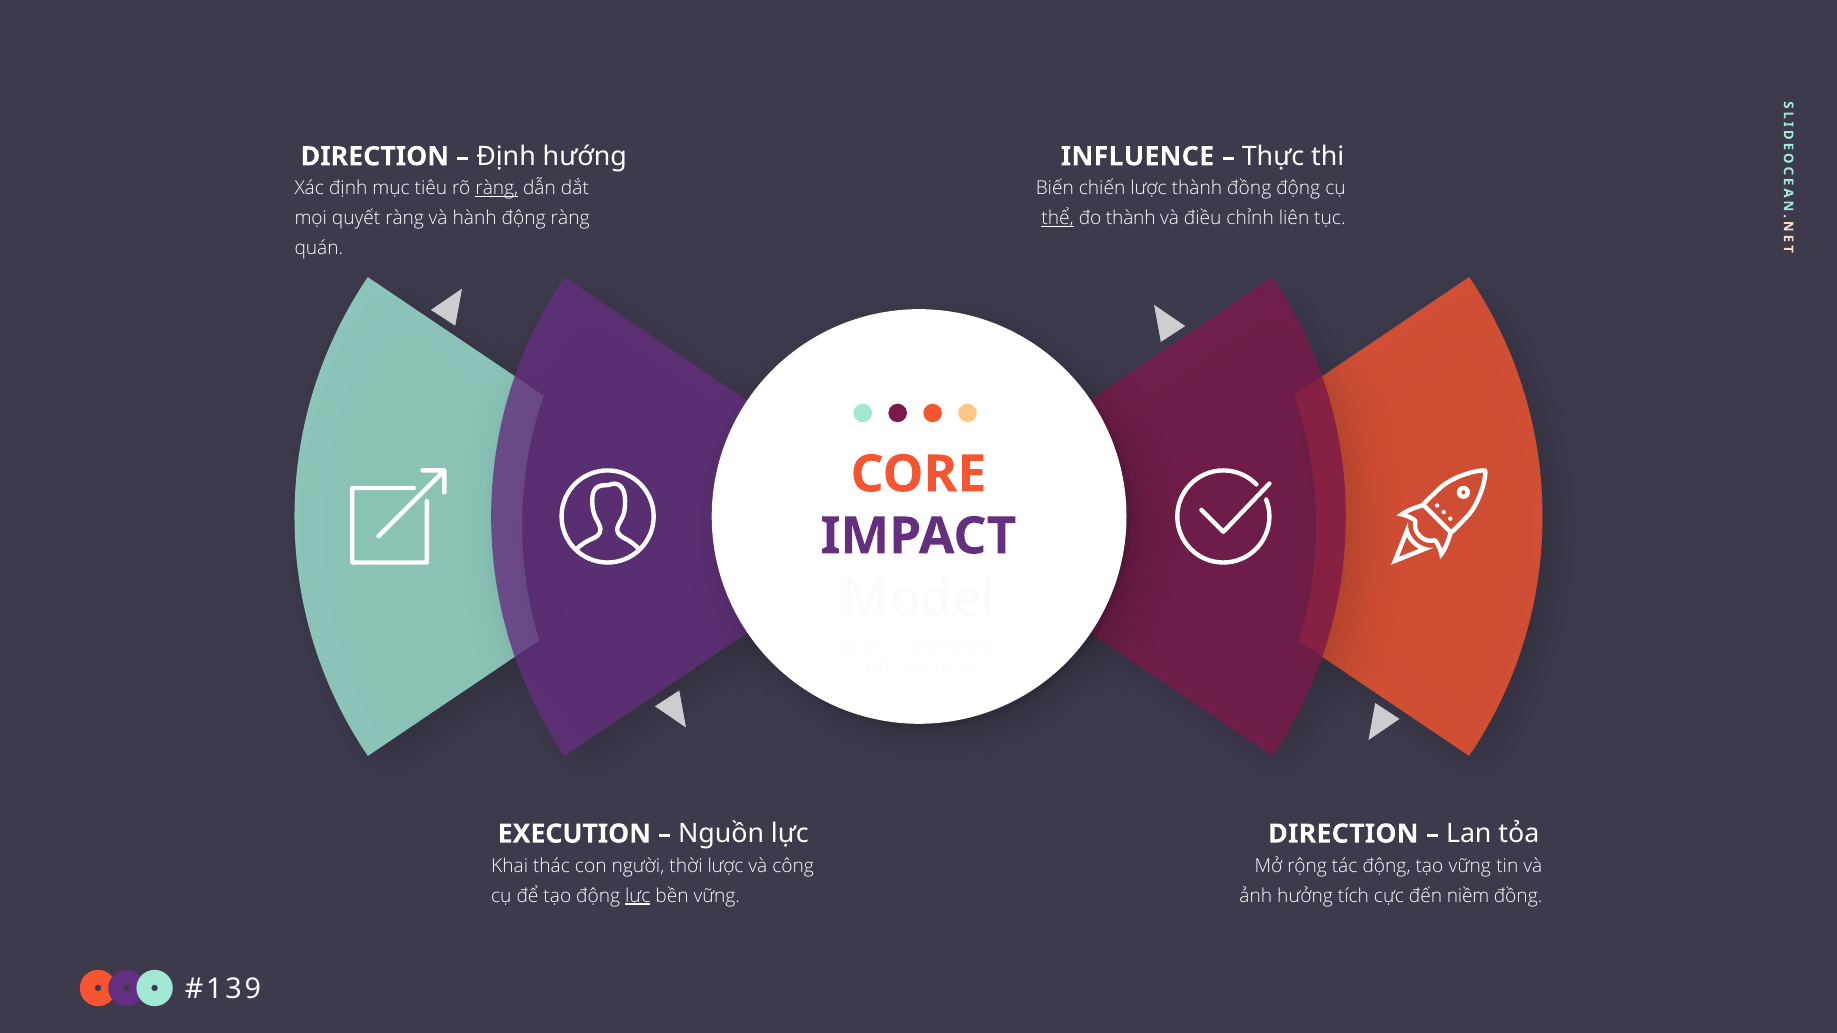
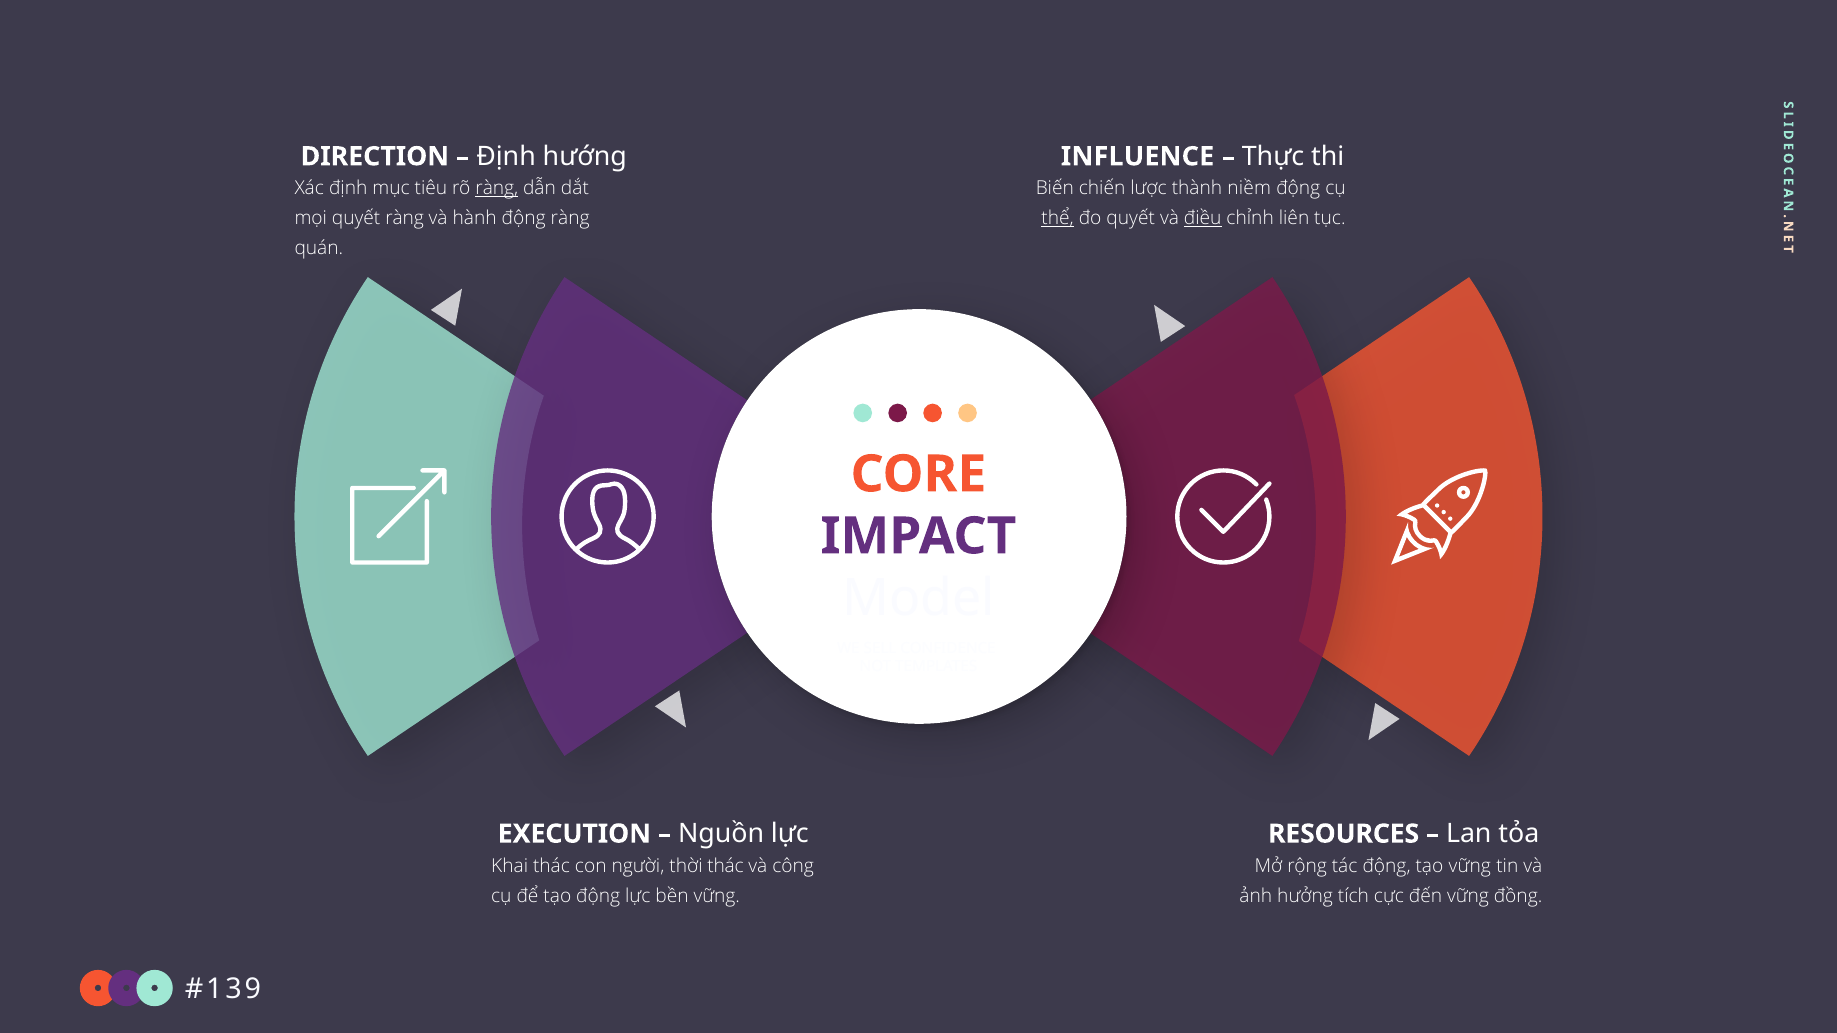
thành đồng: đồng -> niềm
đo thành: thành -> quyết
điều underline: none -> present
DIRECTION at (1343, 834): DIRECTION -> RESOURCES
thời lược: lược -> thác
lực at (638, 896) underline: present -> none
đến niềm: niềm -> vững
